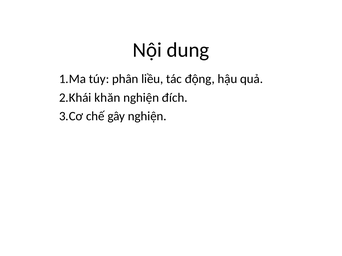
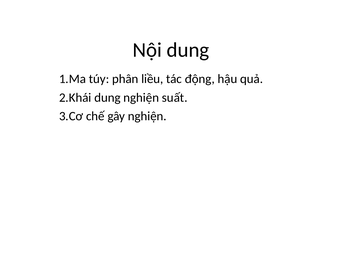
khăn at (107, 98): khăn -> dung
đích: đích -> suất
